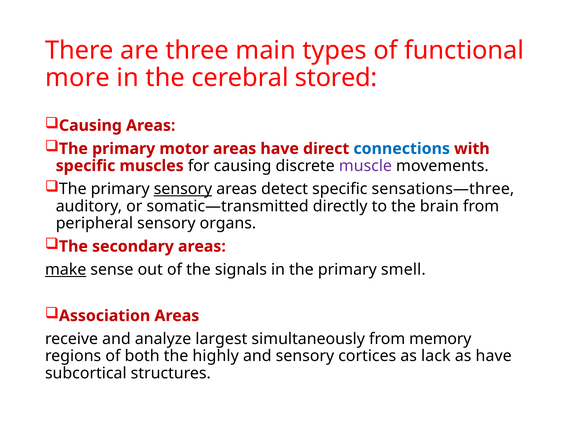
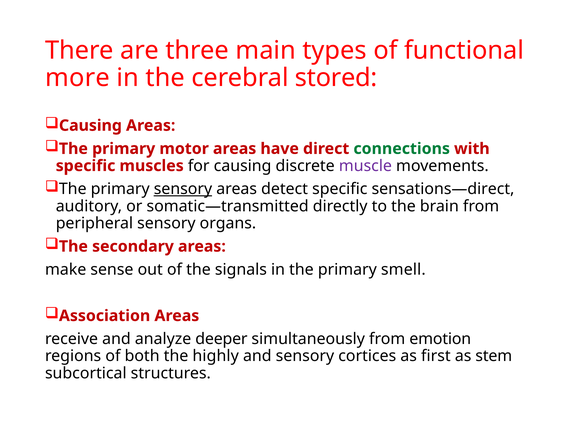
connections colour: blue -> green
sensations—three: sensations—three -> sensations—direct
make underline: present -> none
largest: largest -> deeper
memory: memory -> emotion
lack: lack -> first
as have: have -> stem
